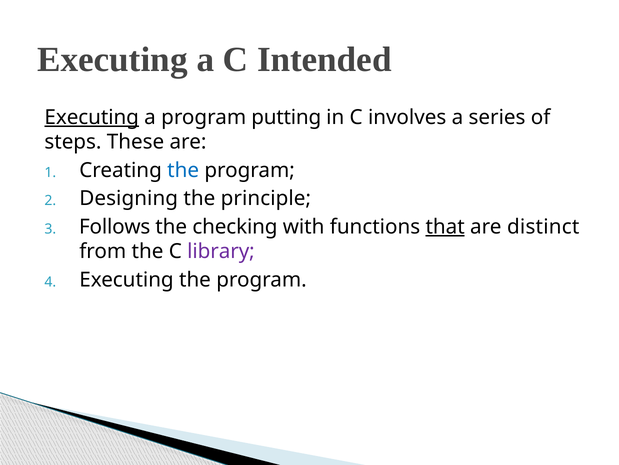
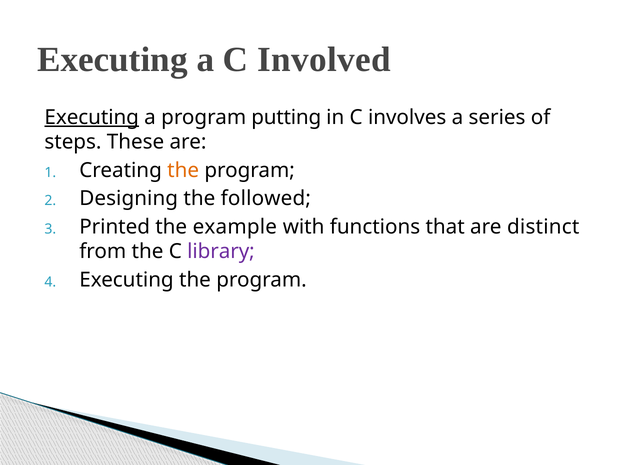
Intended: Intended -> Involved
the at (183, 170) colour: blue -> orange
principle: principle -> followed
Follows: Follows -> Printed
checking: checking -> example
that underline: present -> none
